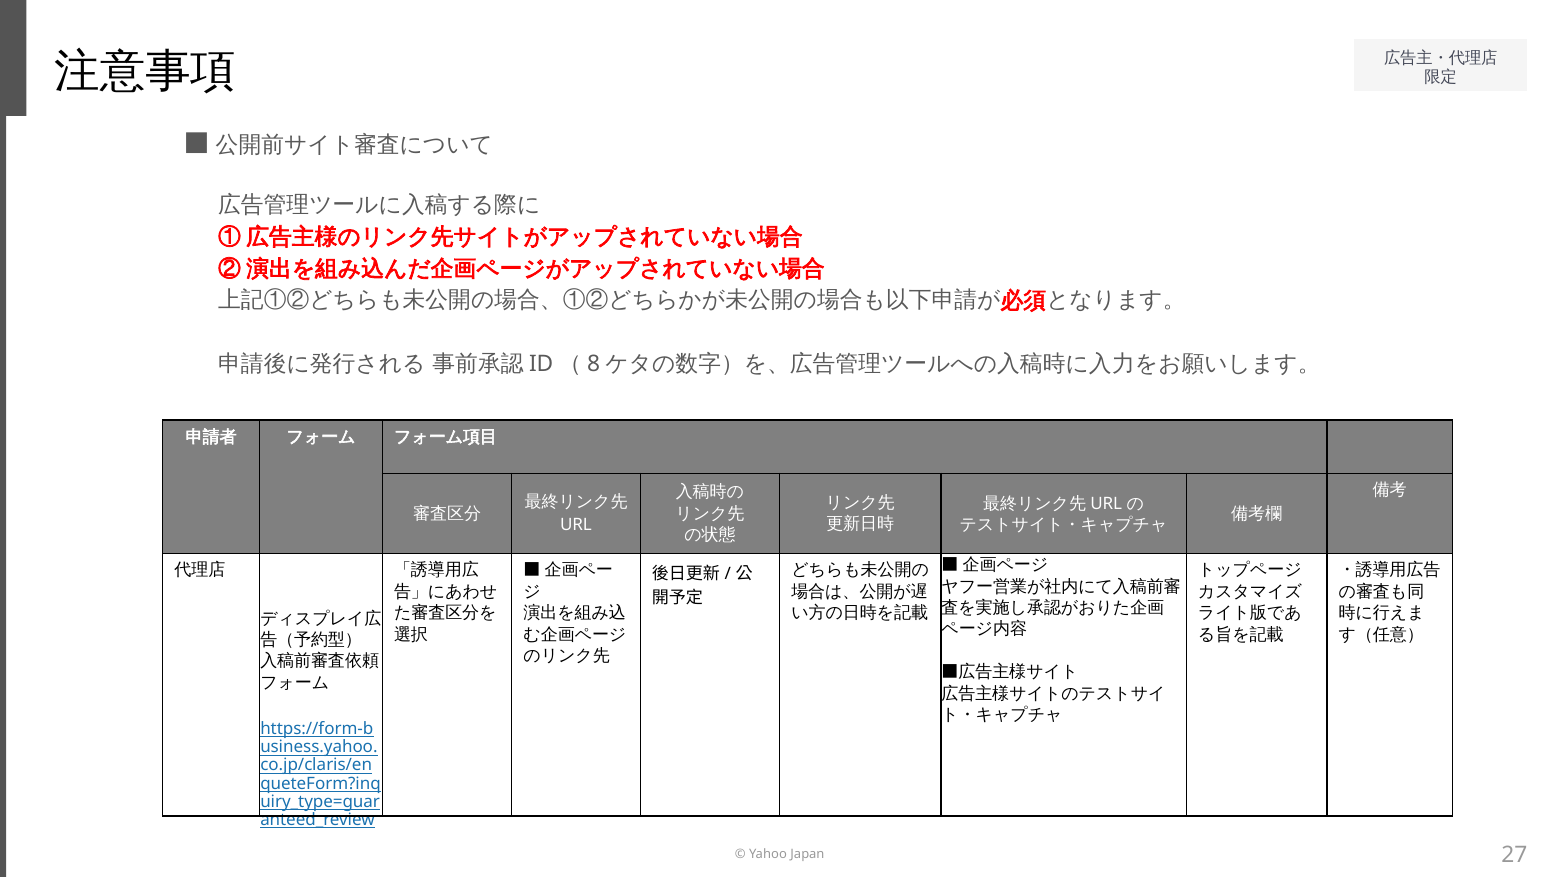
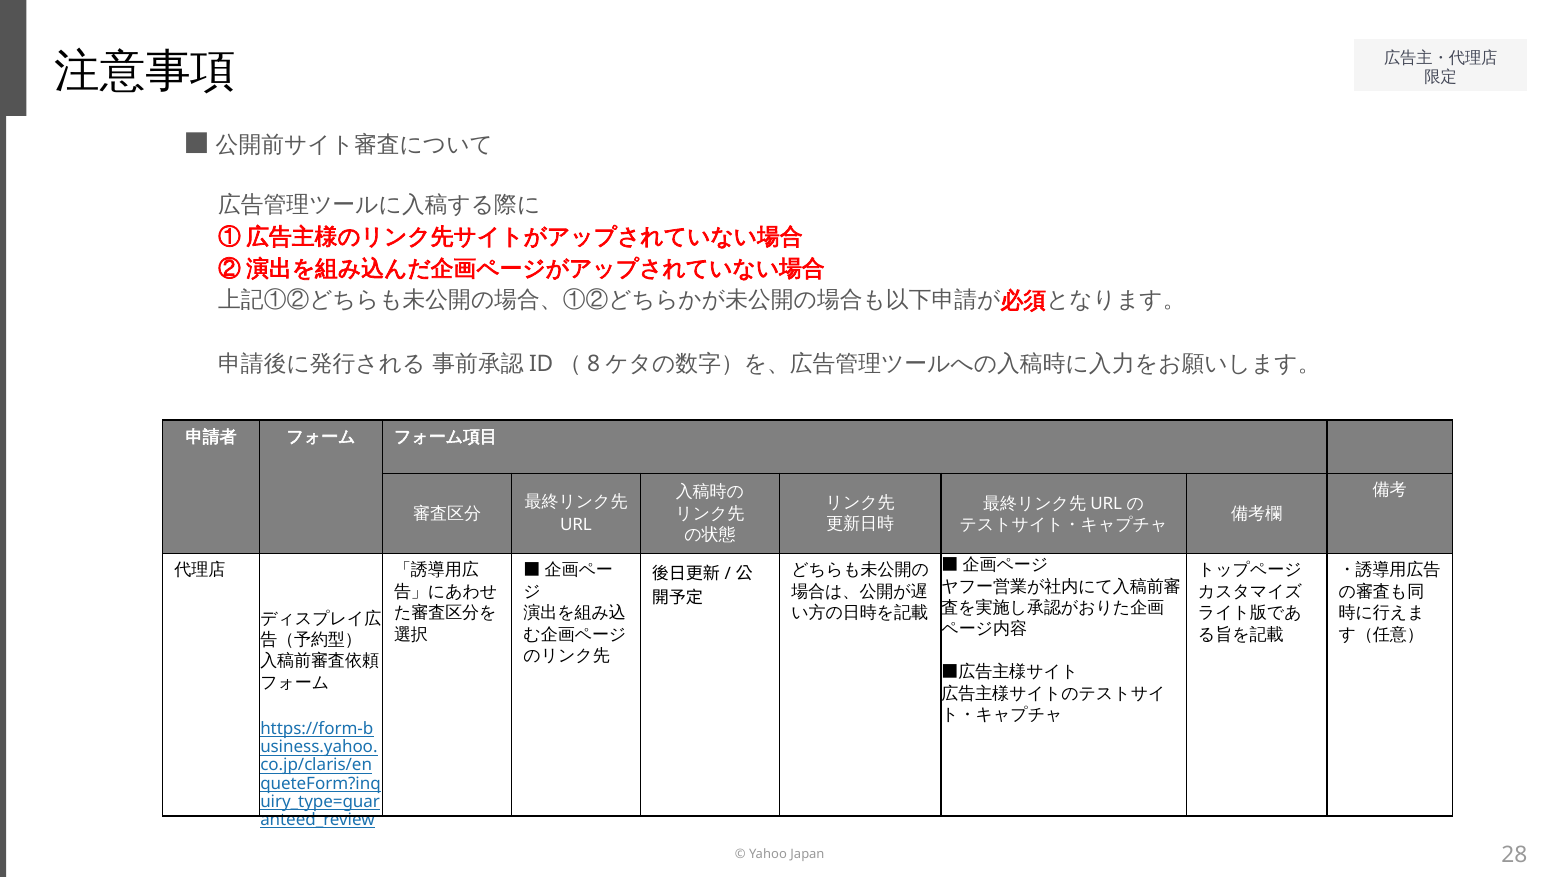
27: 27 -> 28
